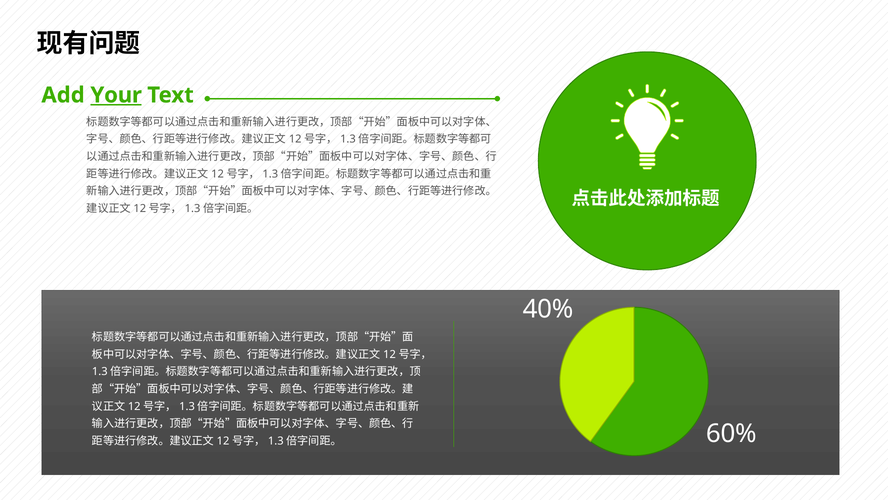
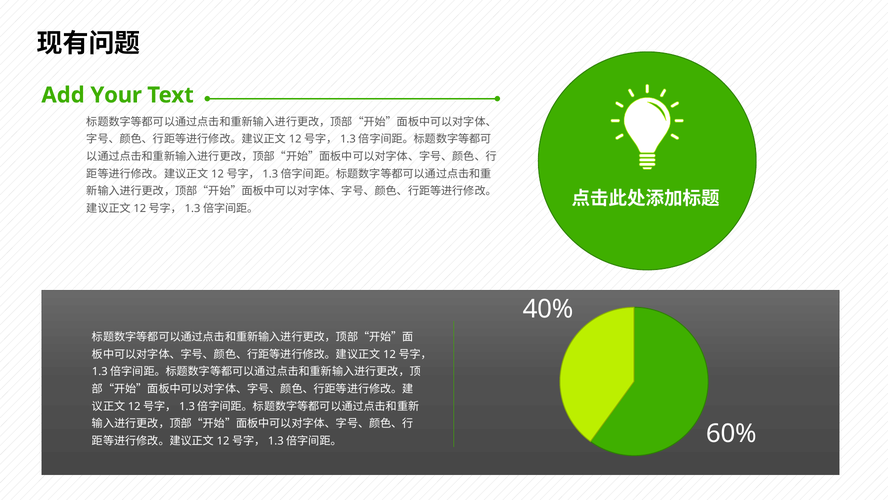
Your underline: present -> none
